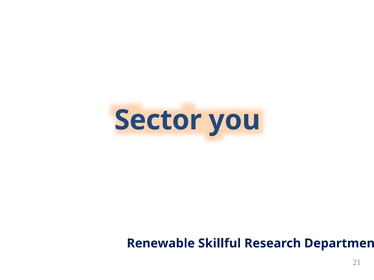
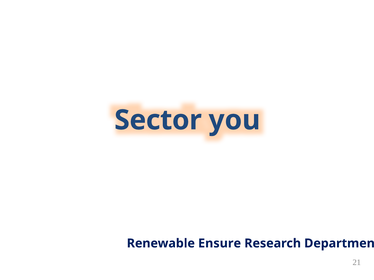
Skillful: Skillful -> Ensure
